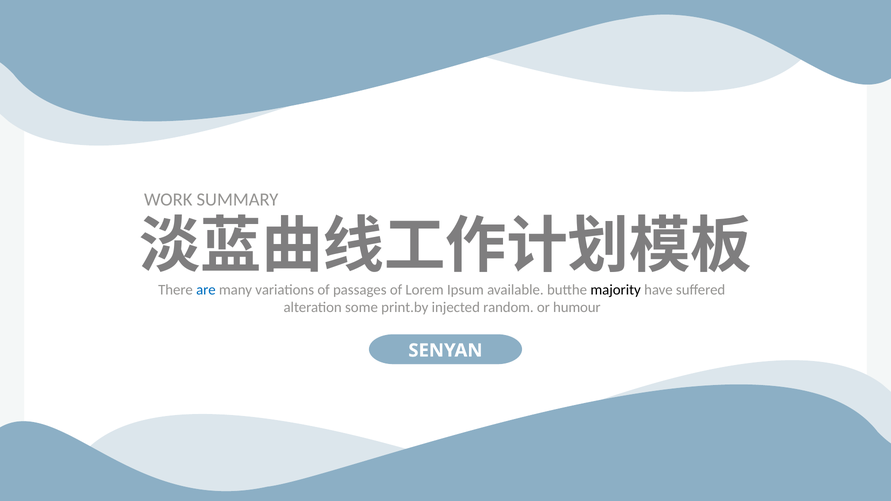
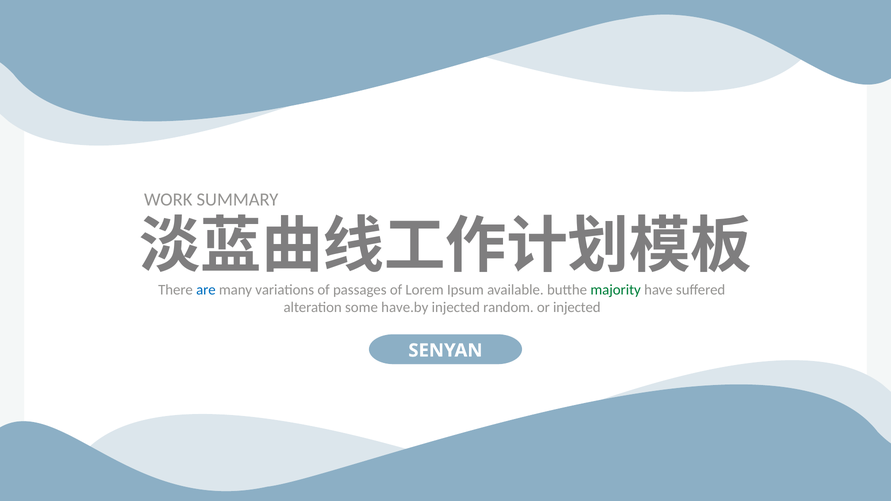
majority colour: black -> green
print.by: print.by -> have.by
or humour: humour -> injected
